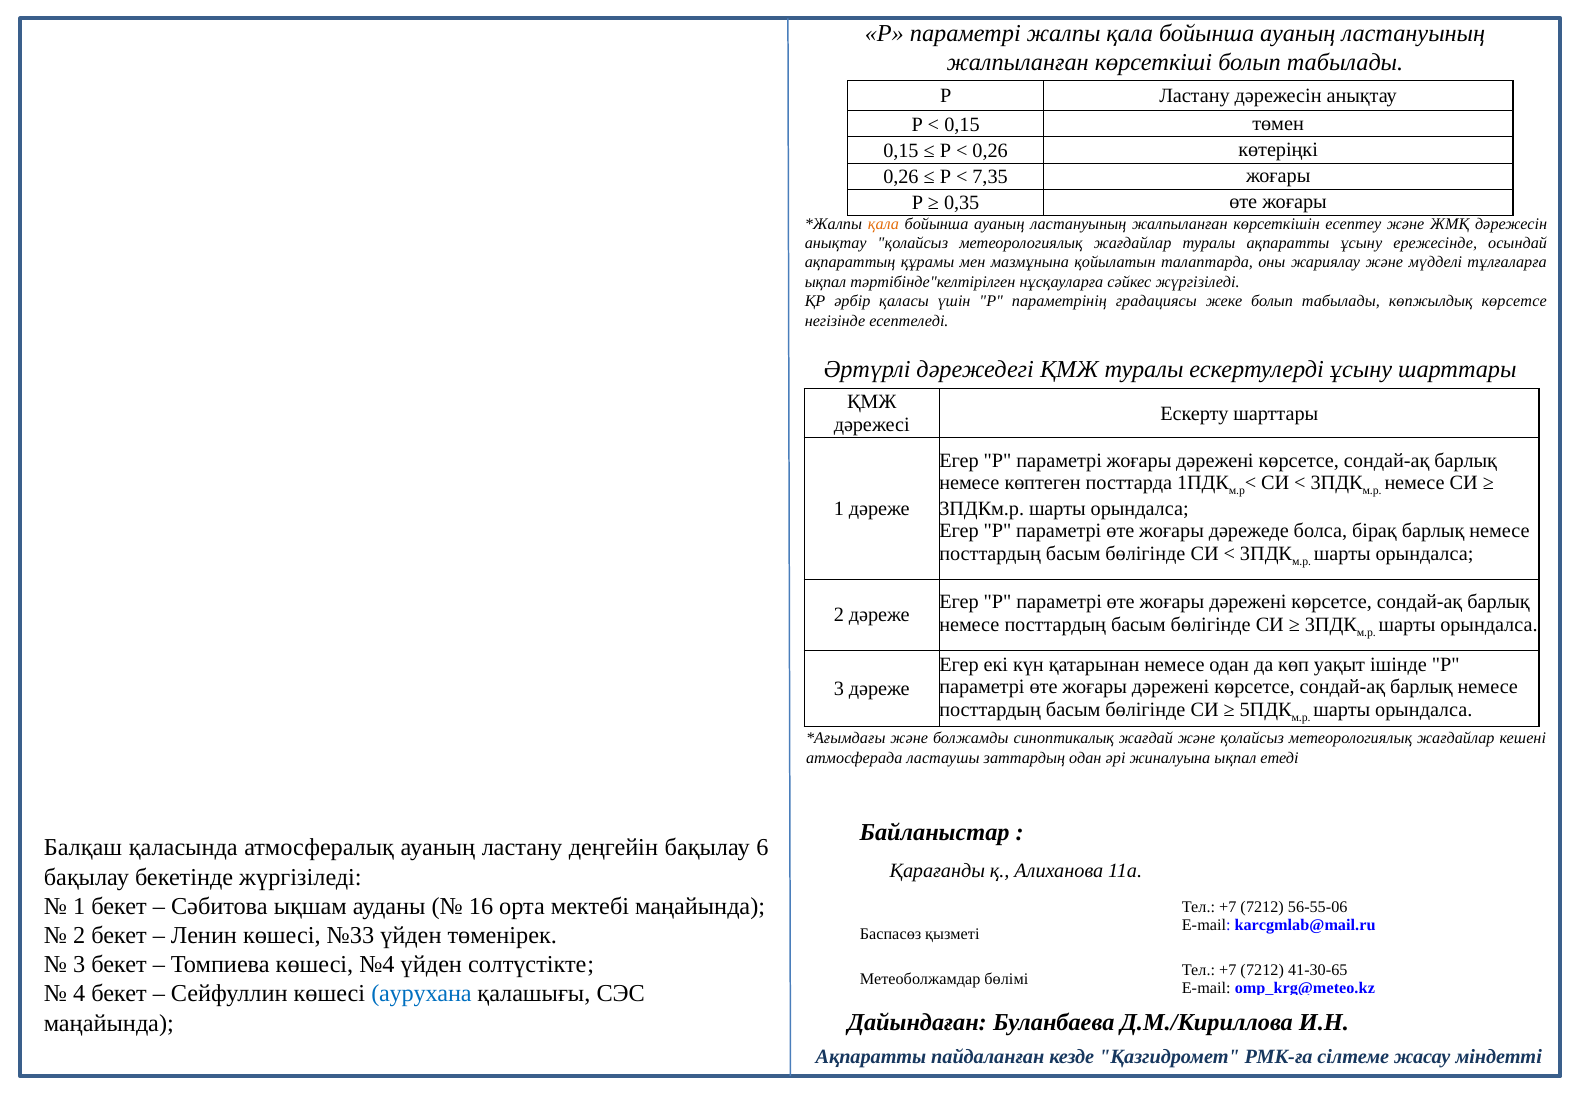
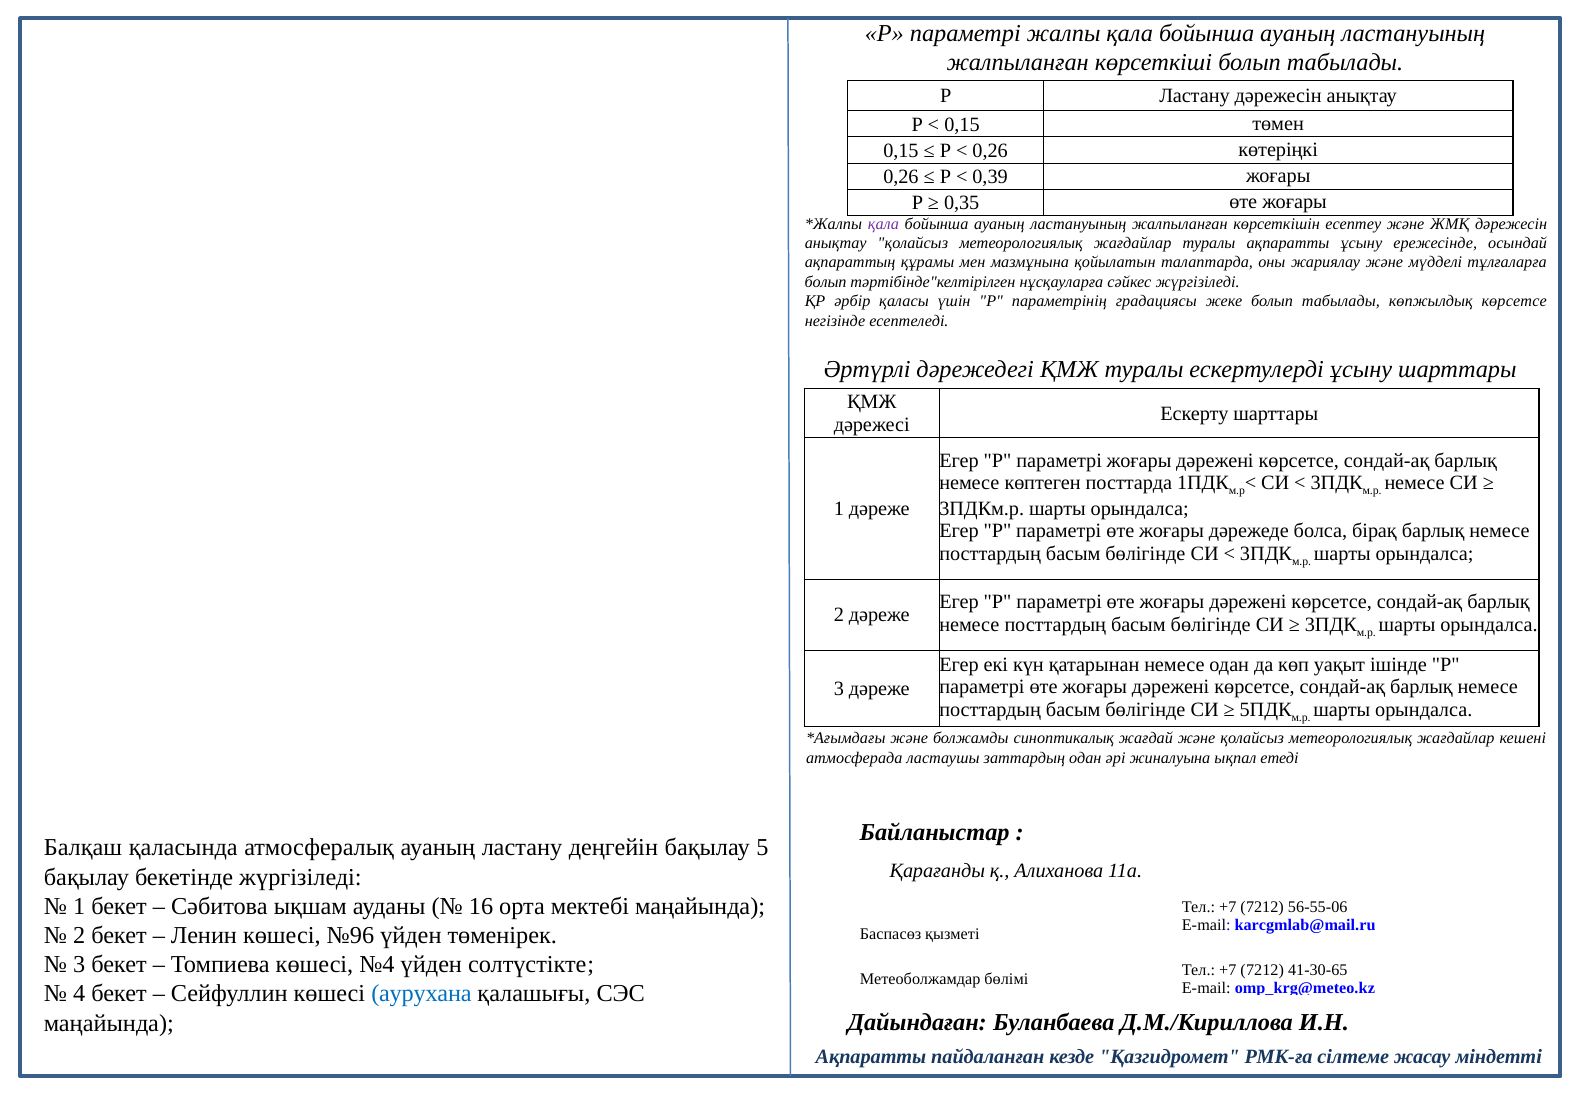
7,35: 7,35 -> 0,39
қала at (883, 224) colour: orange -> purple
ықпал at (826, 282): ықпал -> болып
6: 6 -> 5
№33: №33 -> №96
